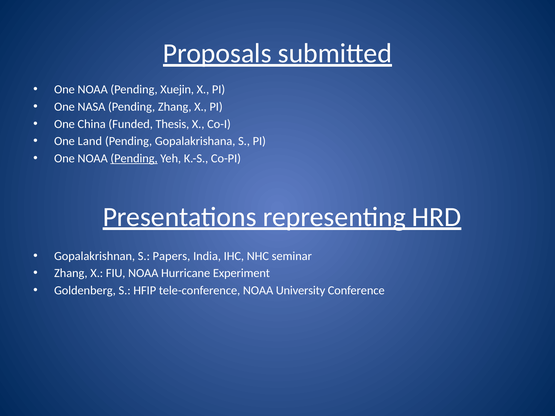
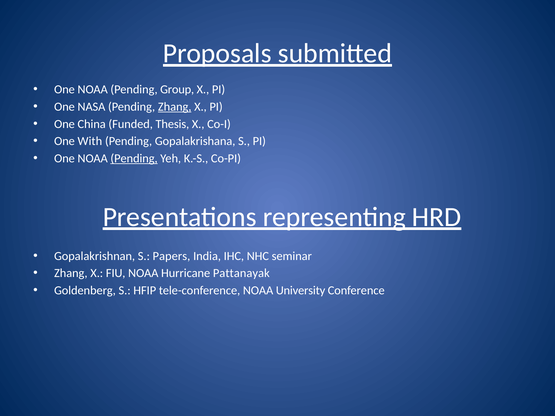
Xuejin: Xuejin -> Group
Zhang at (175, 107) underline: none -> present
Land: Land -> With
Experiment: Experiment -> Pattanayak
